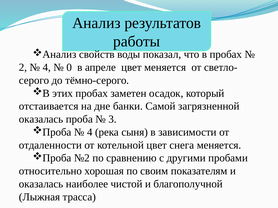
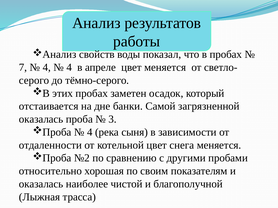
2: 2 -> 7
0 at (69, 68): 0 -> 4
